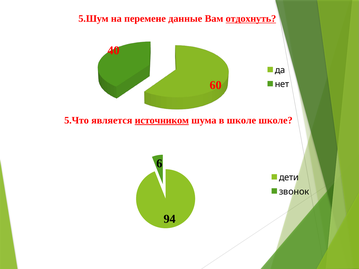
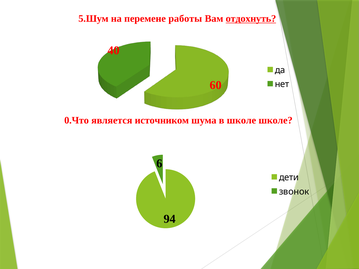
данные: данные -> работы
5.Что: 5.Что -> 0.Что
источником underline: present -> none
